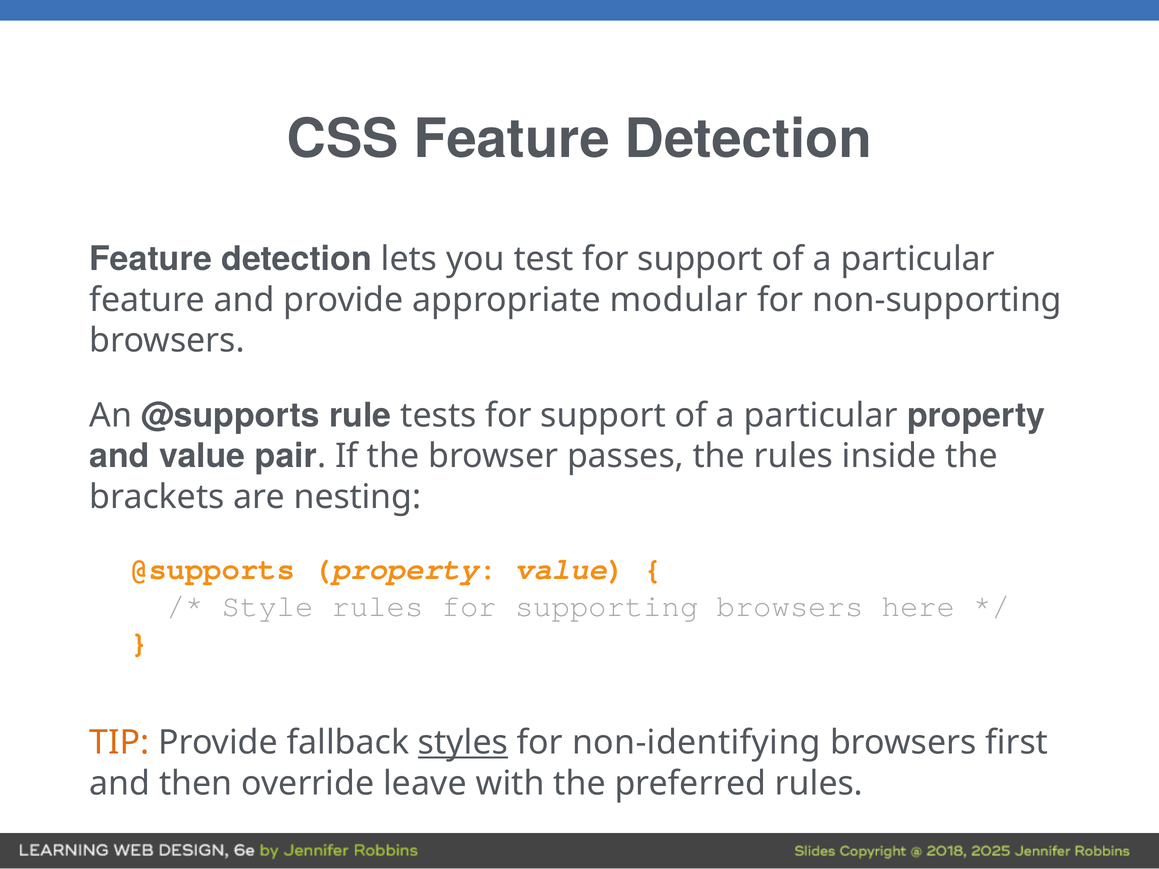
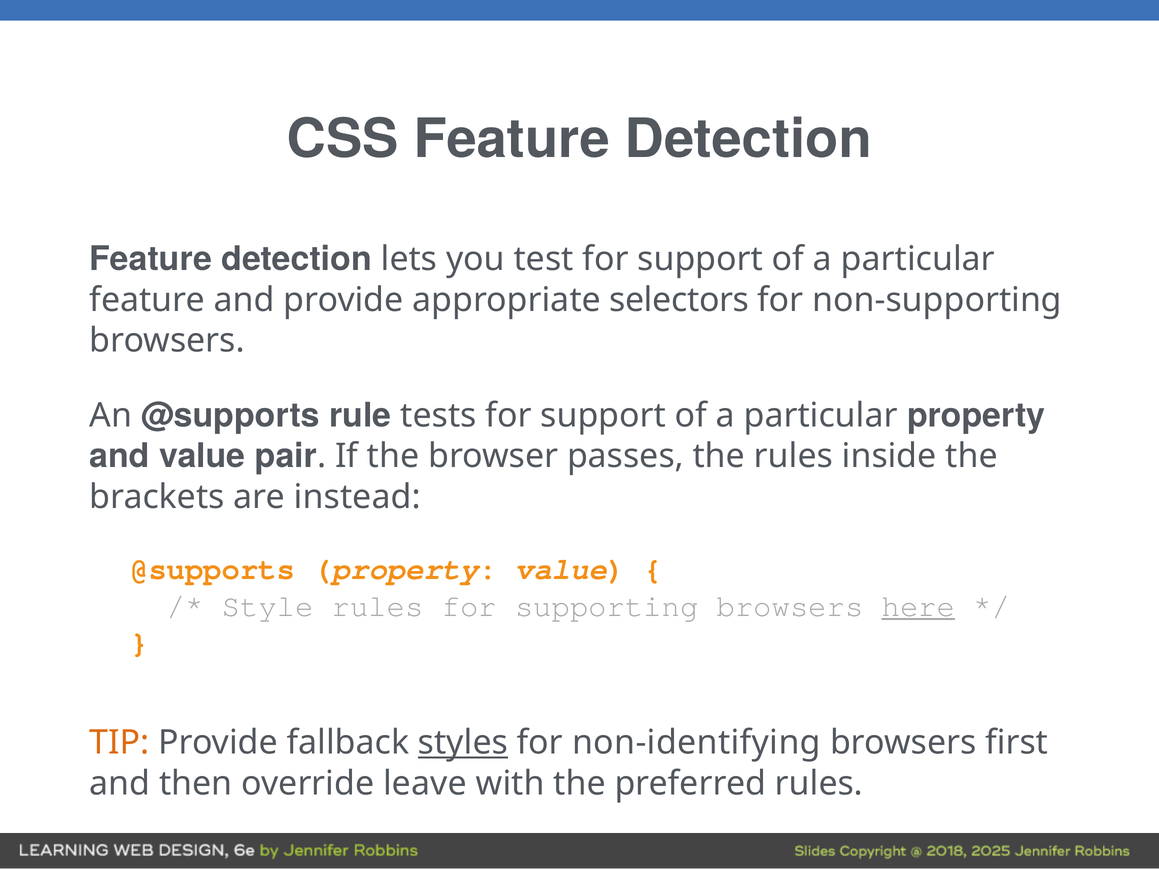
modular: modular -> selectors
nesting: nesting -> instead
here underline: none -> present
